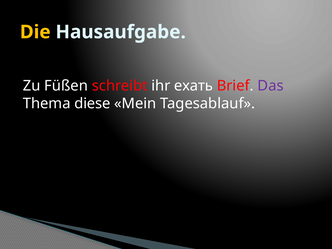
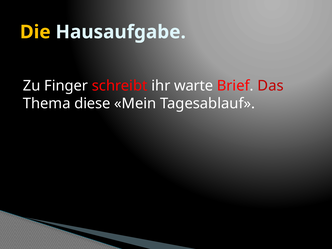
Füßen: Füßen -> Finger
ехать: ехать -> warte
Das colour: purple -> red
